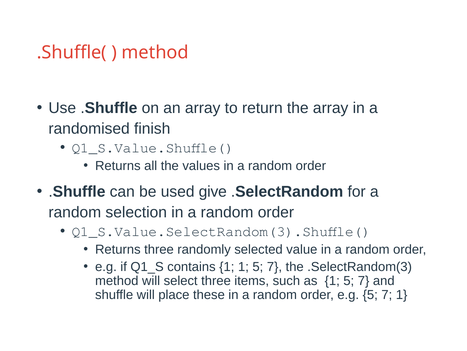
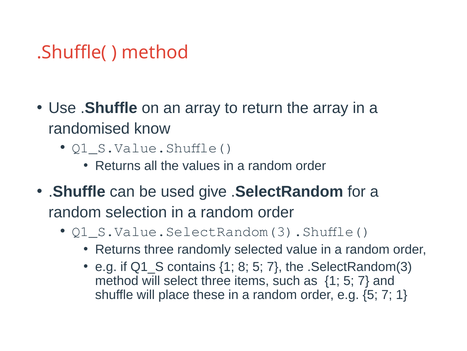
finish: finish -> know
1 1: 1 -> 8
